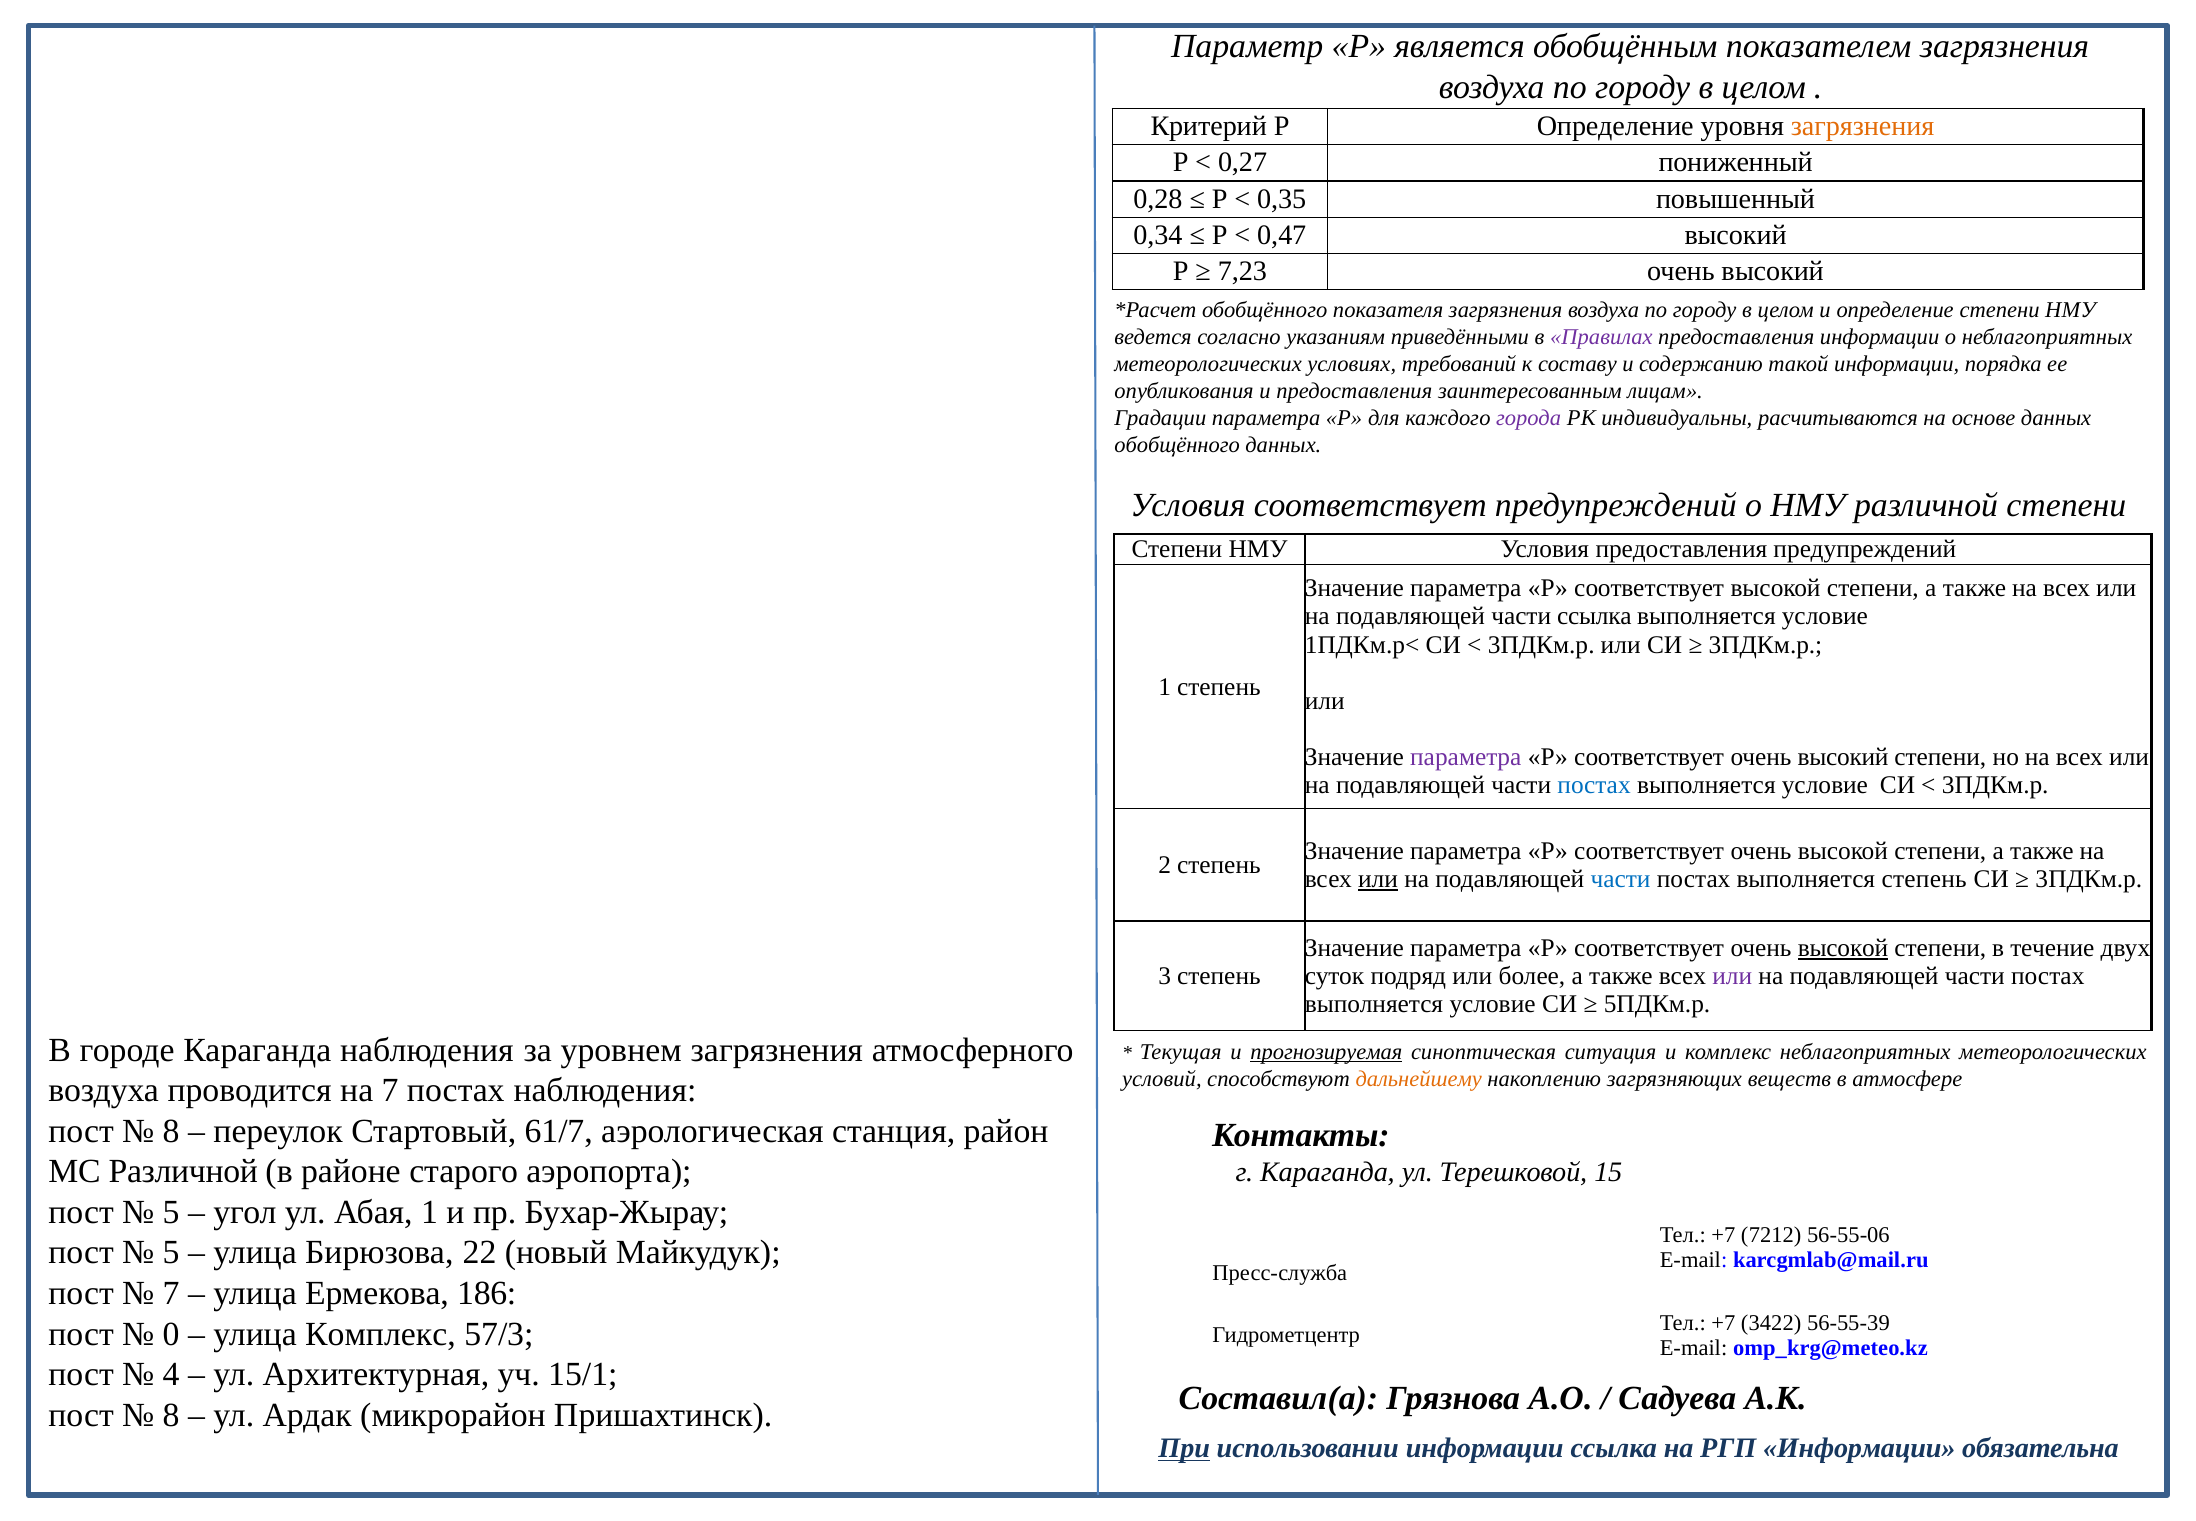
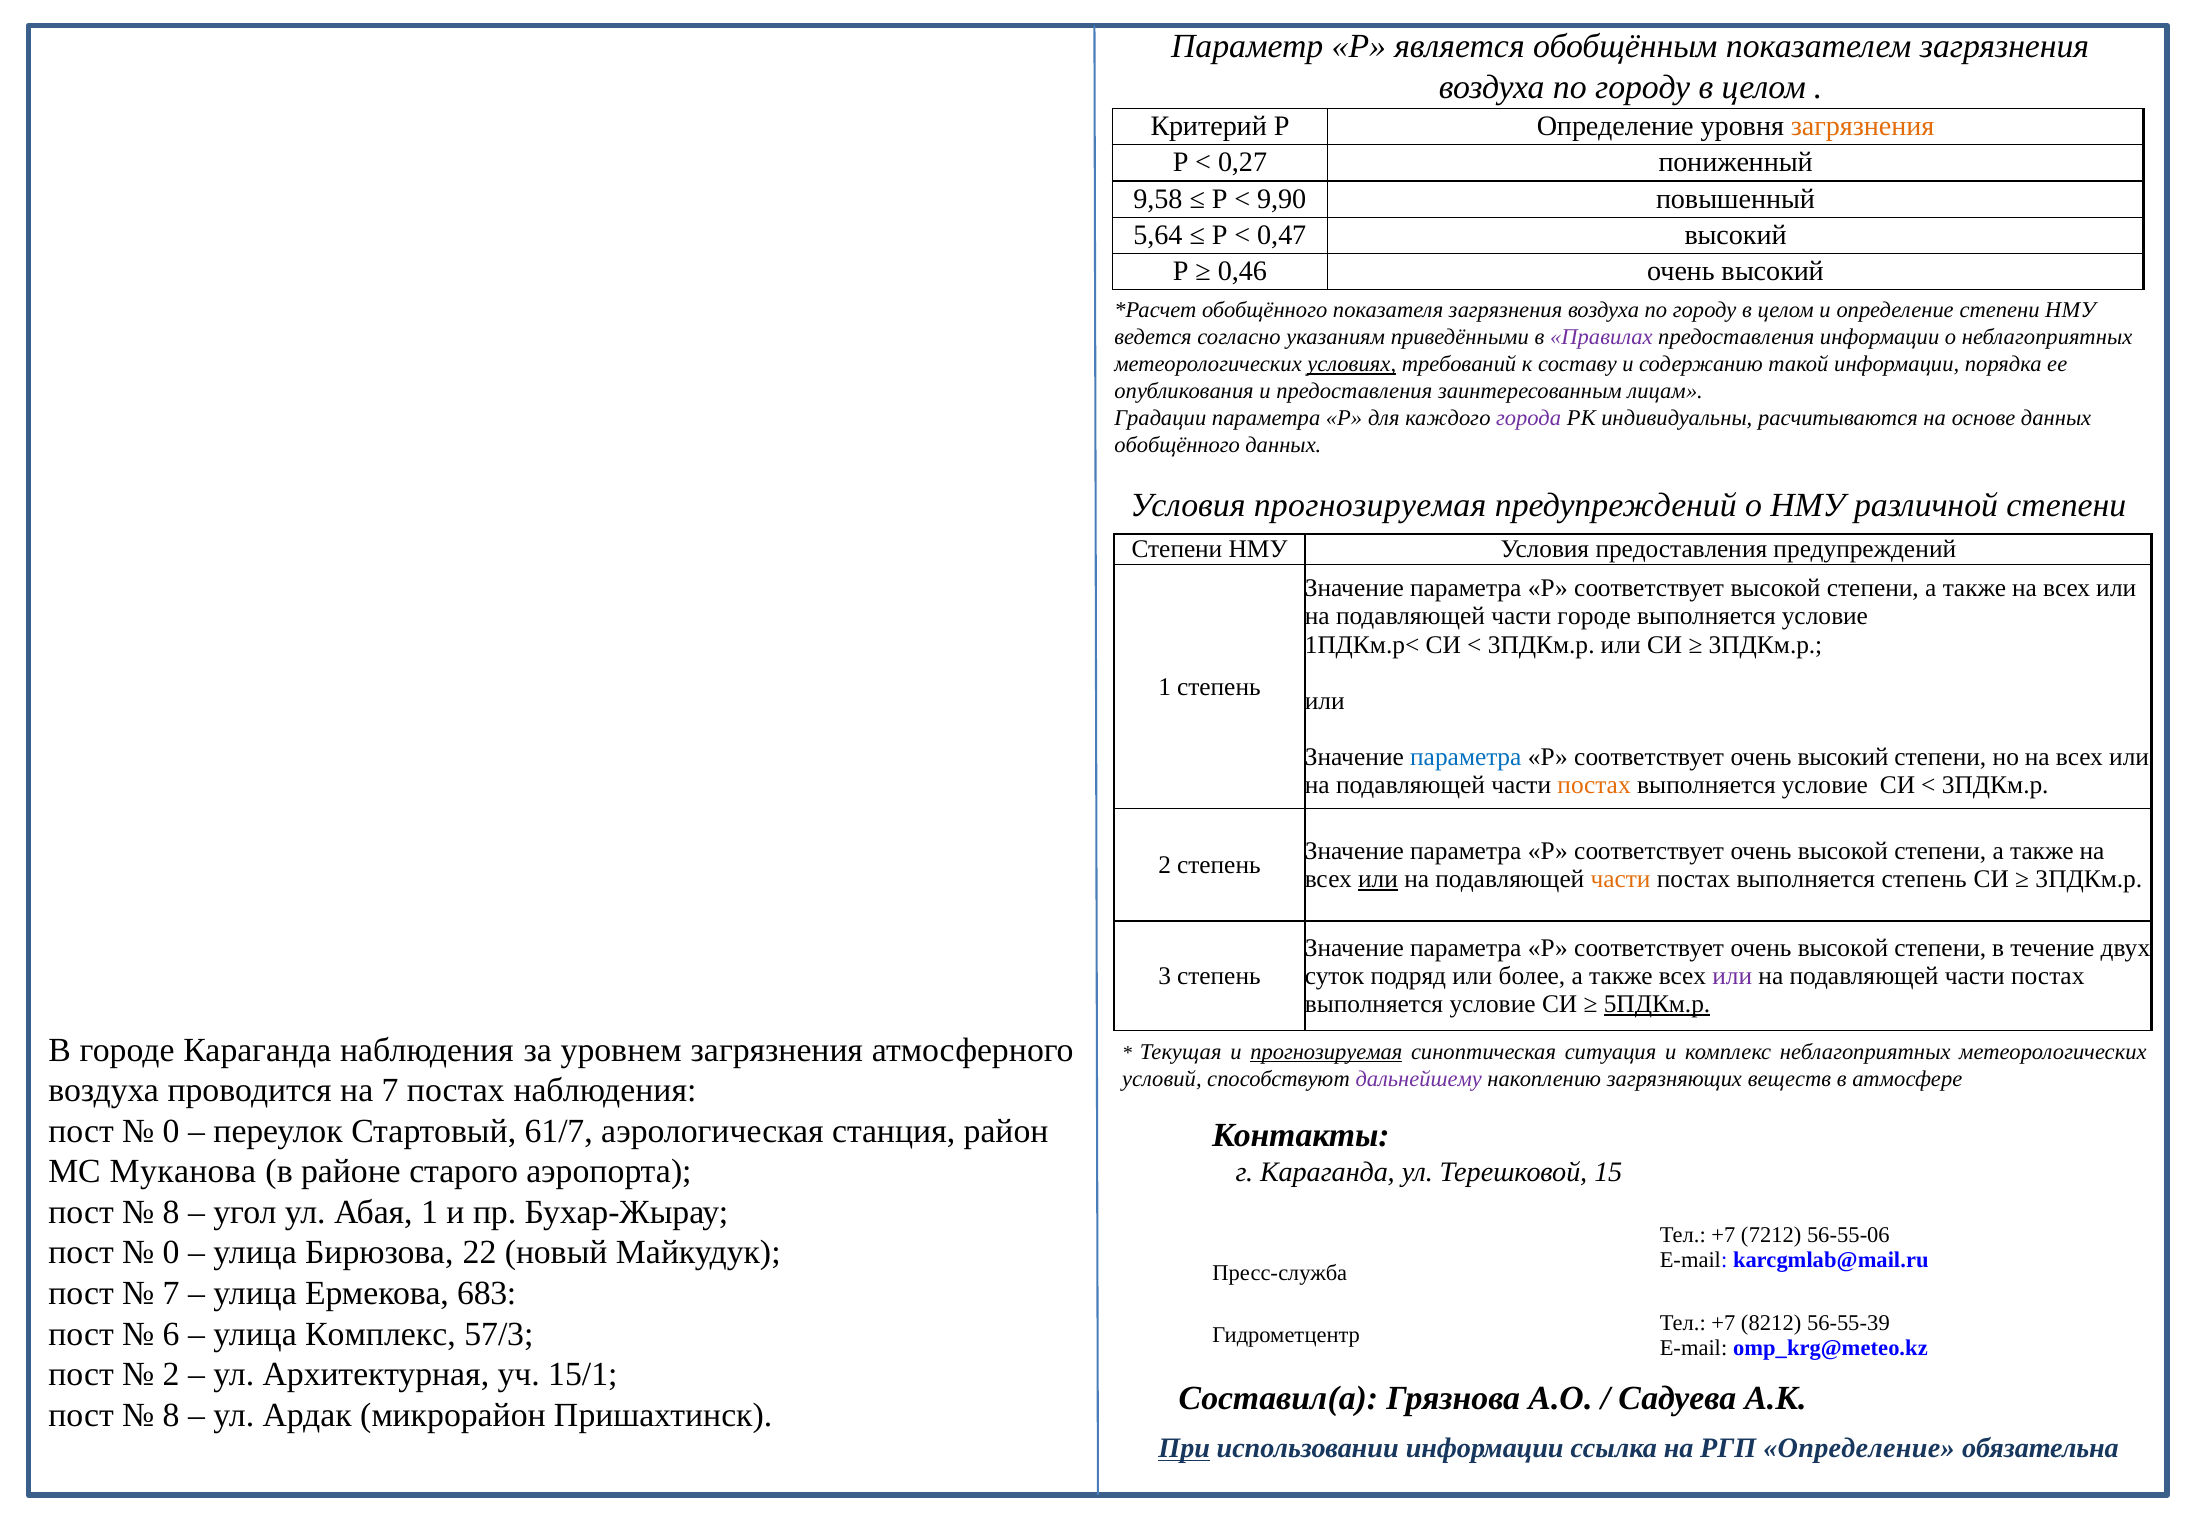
0,28: 0,28 -> 9,58
0,35: 0,35 -> 9,90
0,34: 0,34 -> 5,64
7,23: 7,23 -> 0,46
условиях underline: none -> present
Условия соответствует: соответствует -> прогнозируемая
части ссылка: ссылка -> городе
параметра at (1466, 757) colour: purple -> blue
постах at (1594, 785) colour: blue -> orange
части at (1621, 879) colour: blue -> orange
высокой at (1843, 948) underline: present -> none
5ПДКм.р underline: none -> present
дальнейшему colour: orange -> purple
8 at (171, 1131): 8 -> 0
МС Различной: Различной -> Муканова
5 at (171, 1212): 5 -> 8
5 at (171, 1252): 5 -> 0
186: 186 -> 683
3422: 3422 -> 8212
0: 0 -> 6
4 at (171, 1374): 4 -> 2
РГП Информации: Информации -> Определение
